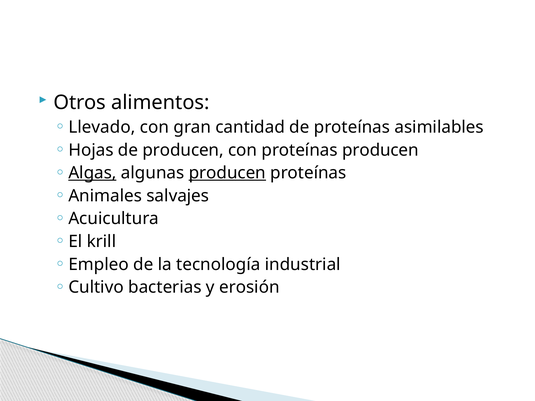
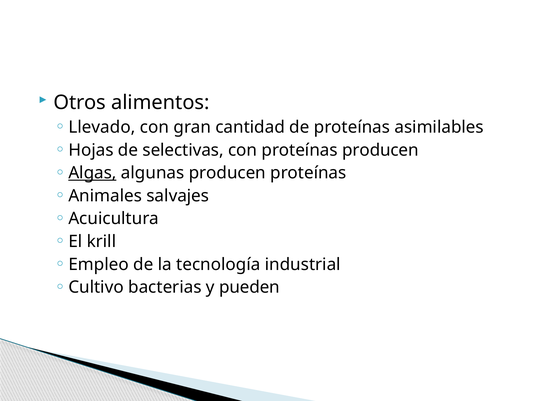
de producen: producen -> selectivas
producen at (227, 173) underline: present -> none
erosión: erosión -> pueden
